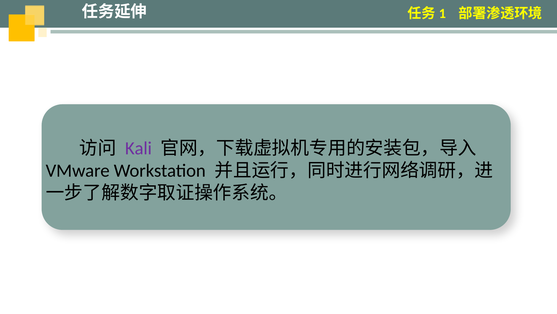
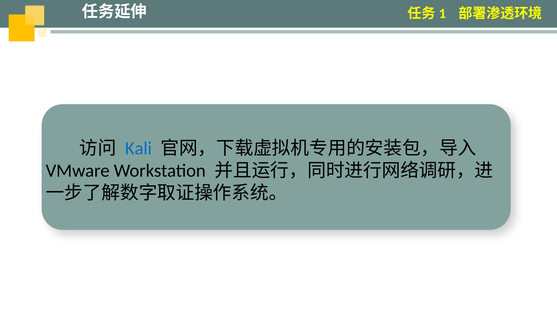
Kali colour: purple -> blue
